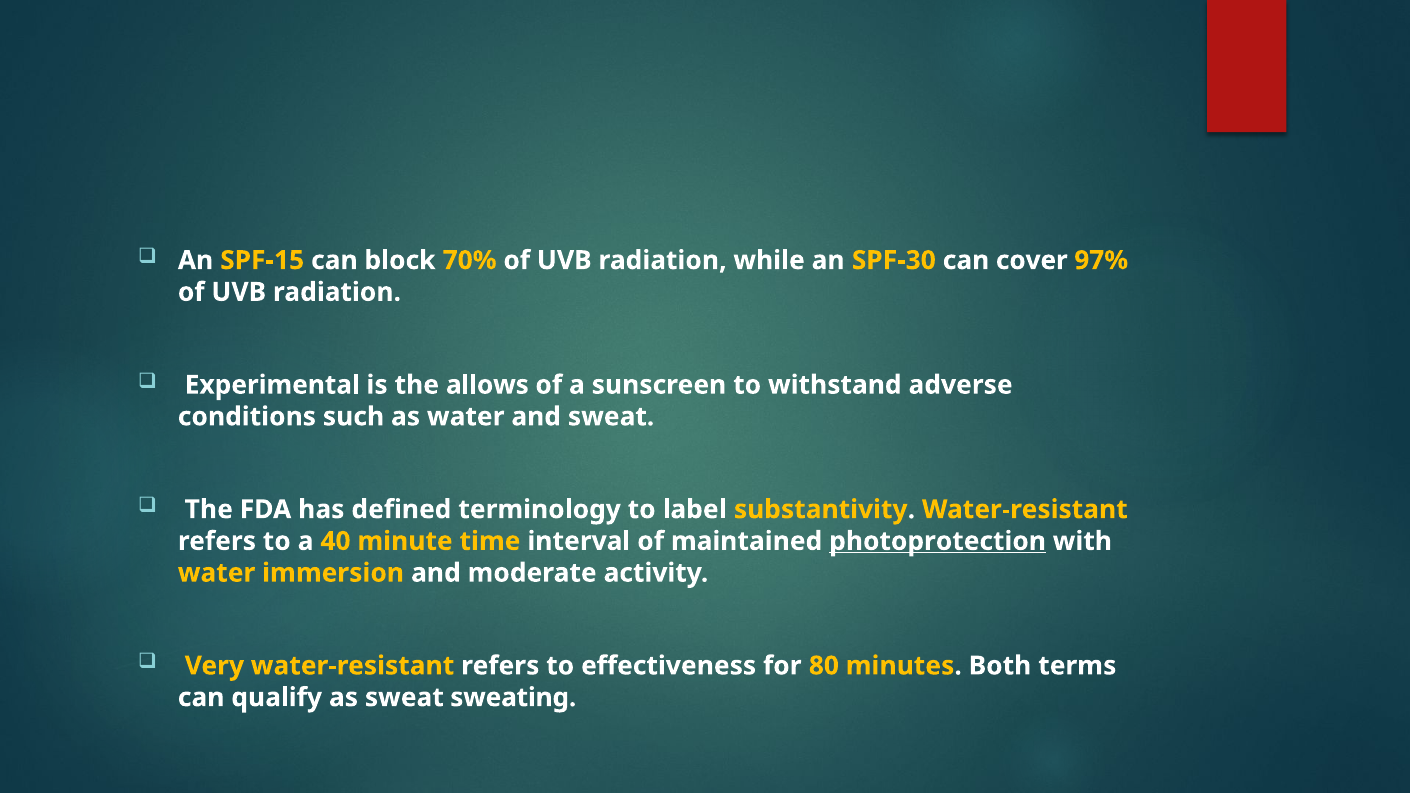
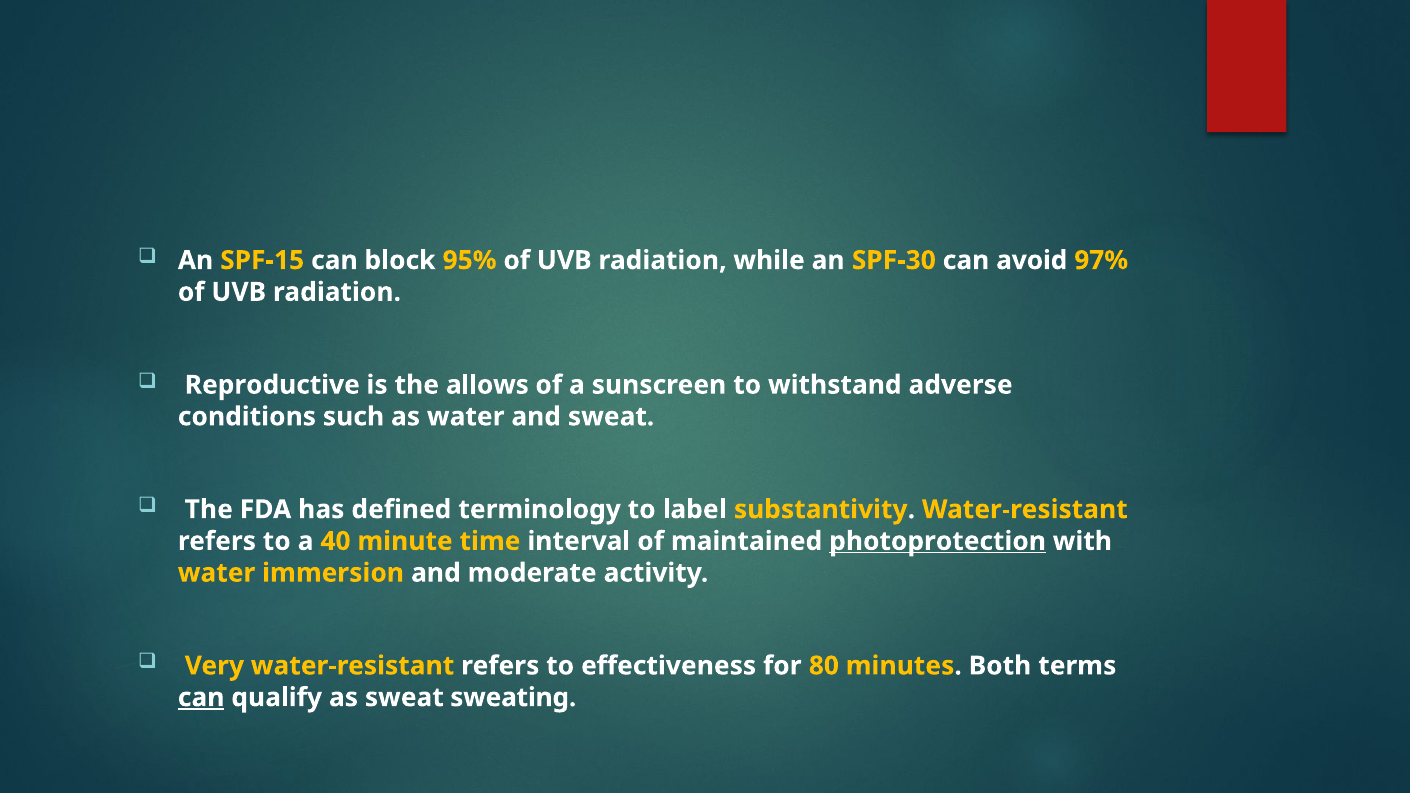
70%: 70% -> 95%
cover: cover -> avoid
Experimental: Experimental -> Reproductive
can at (201, 698) underline: none -> present
